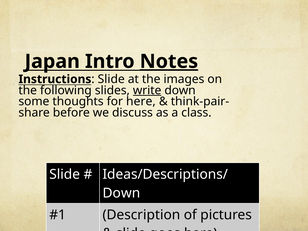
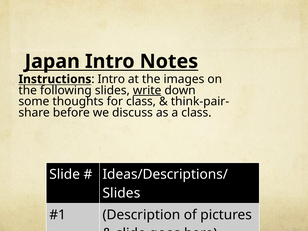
Notes underline: present -> none
Slide at (111, 79): Slide -> Intro
for here: here -> class
Down at (121, 193): Down -> Slides
